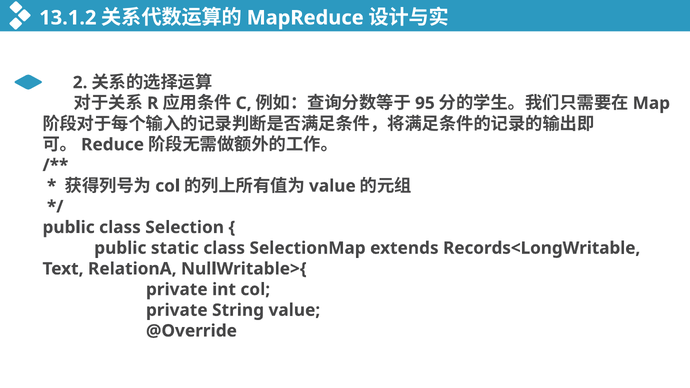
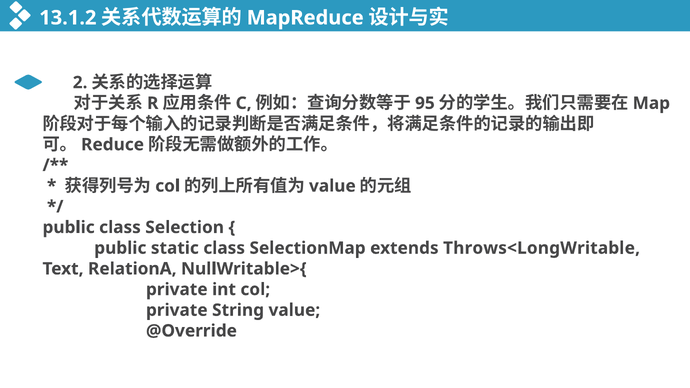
Records<LongWritable: Records<LongWritable -> Throws<LongWritable
